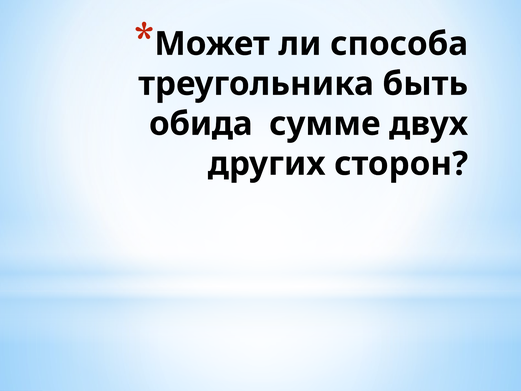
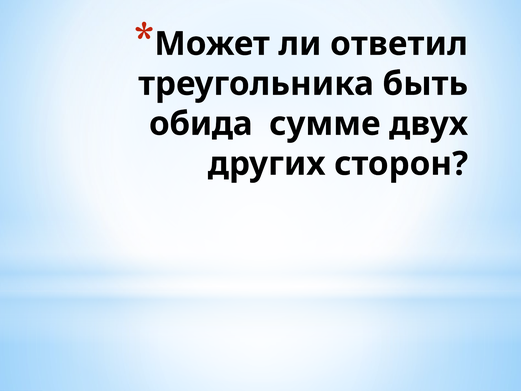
способа: способа -> ответил
